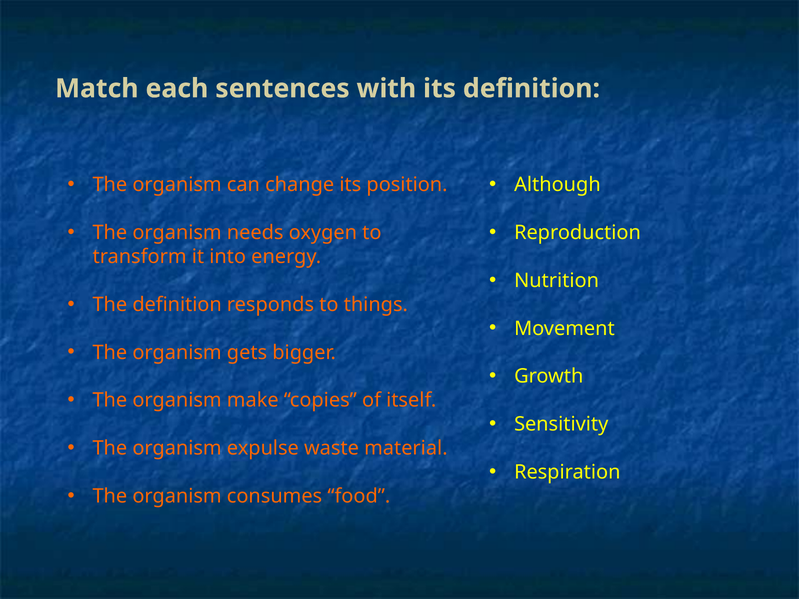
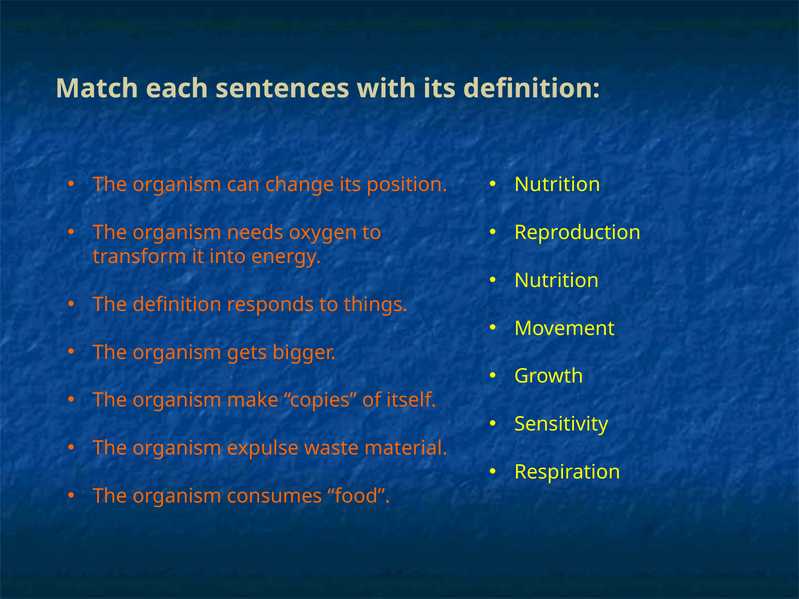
Although at (557, 185): Although -> Nutrition
